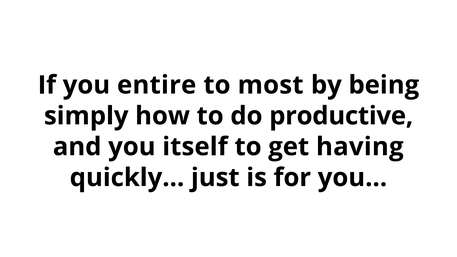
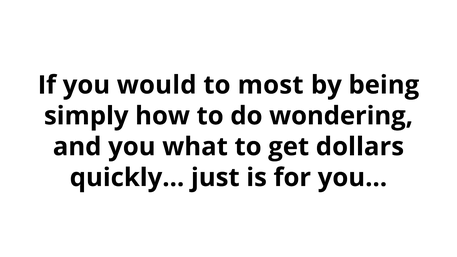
entire: entire -> would
productive: productive -> wondering
itself: itself -> what
having: having -> dollars
